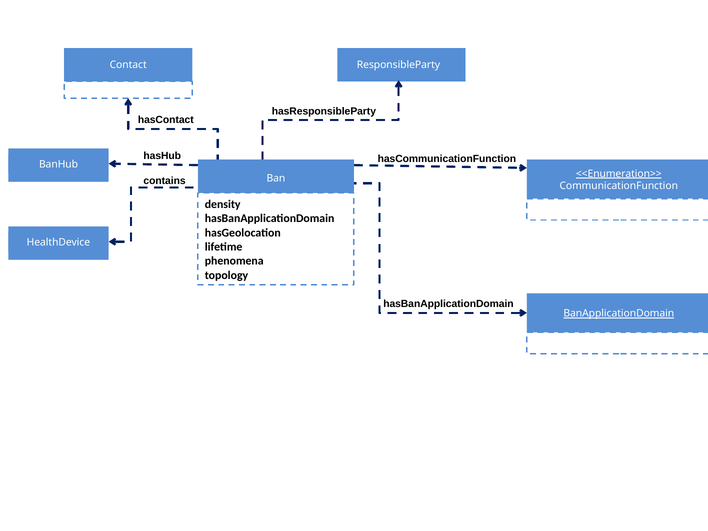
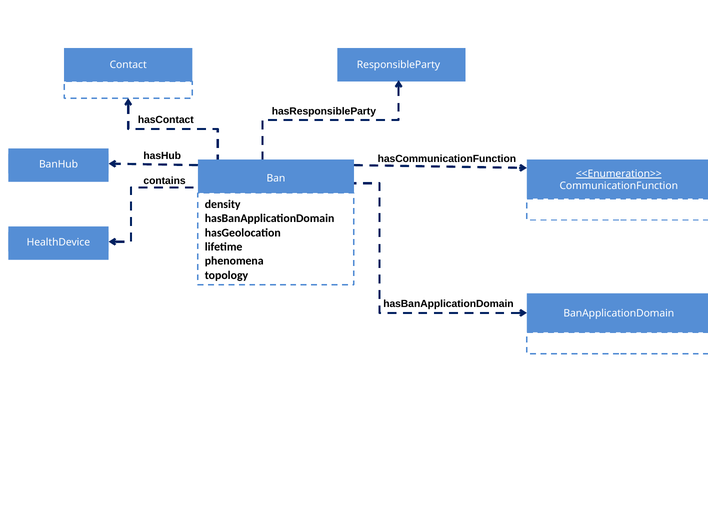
BanApplicationDomain underline: present -> none
